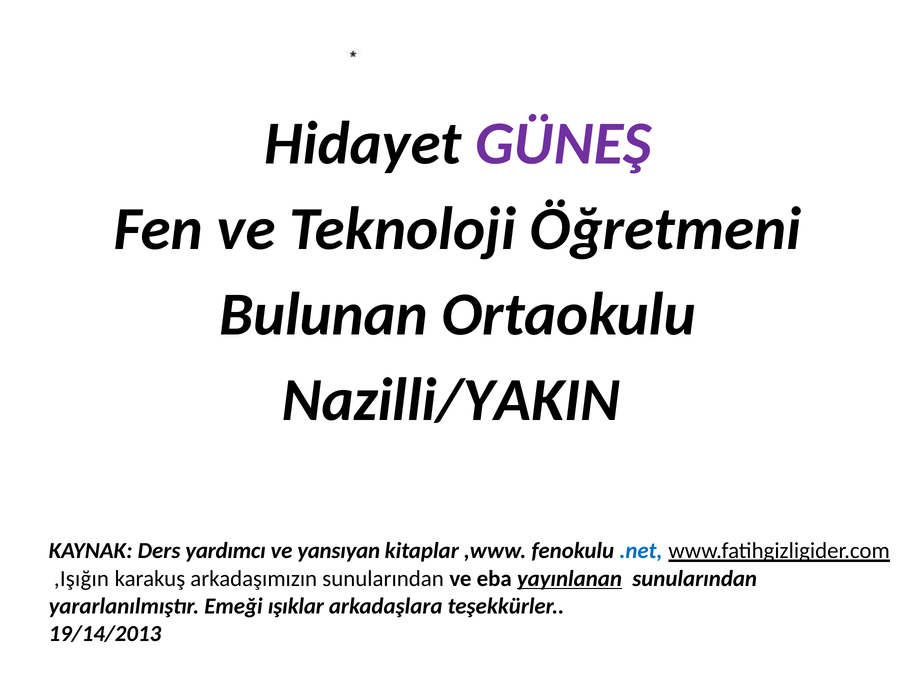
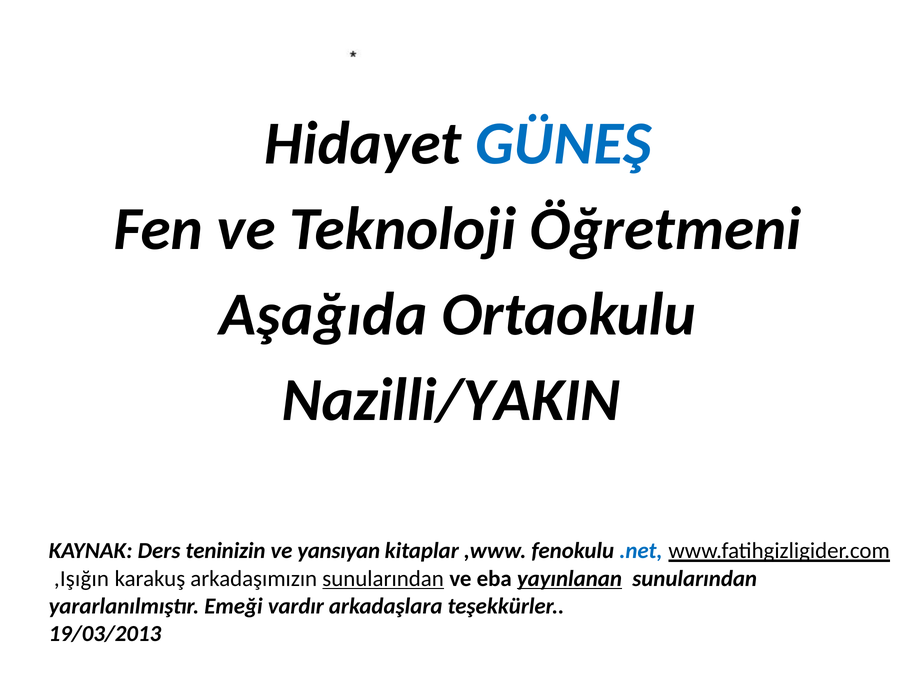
GÜNEŞ colour: purple -> blue
Bulunan: Bulunan -> Aşağıda
yardımcı: yardımcı -> teninizin
sunularından at (383, 579) underline: none -> present
ışıklar: ışıklar -> vardır
19/14/2013: 19/14/2013 -> 19/03/2013
